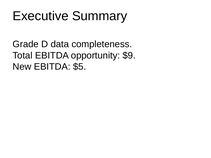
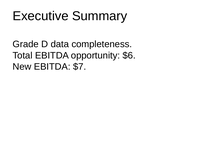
$9: $9 -> $6
$5: $5 -> $7
